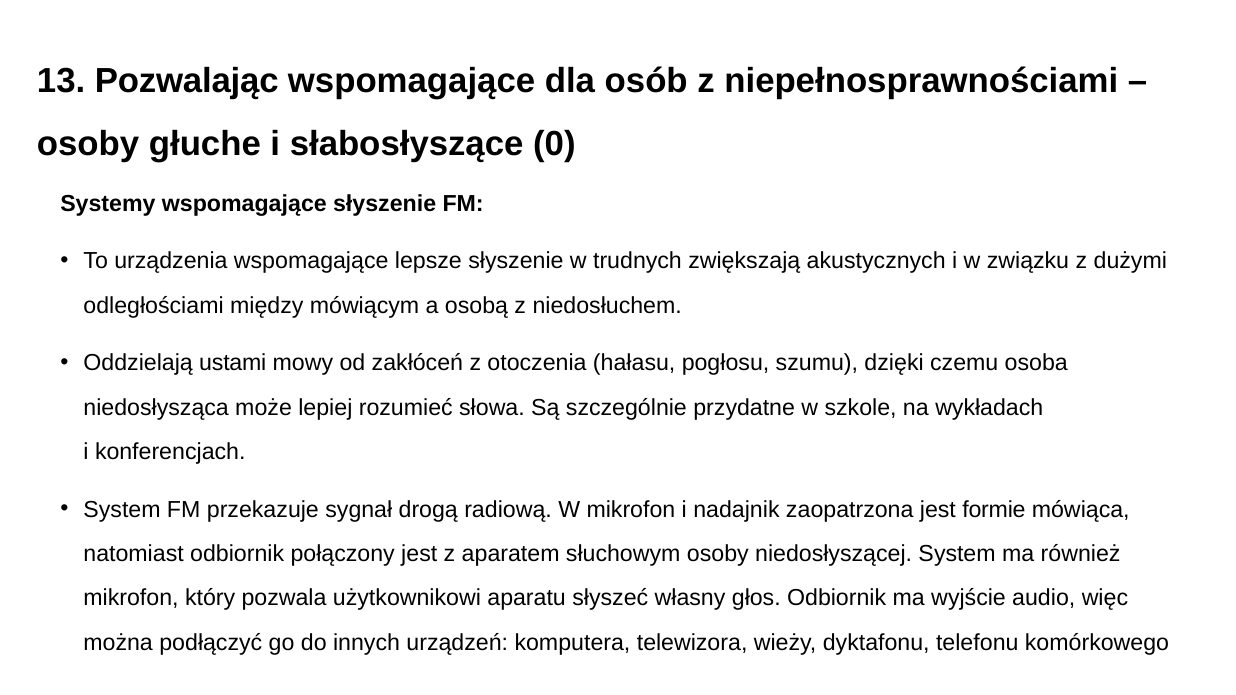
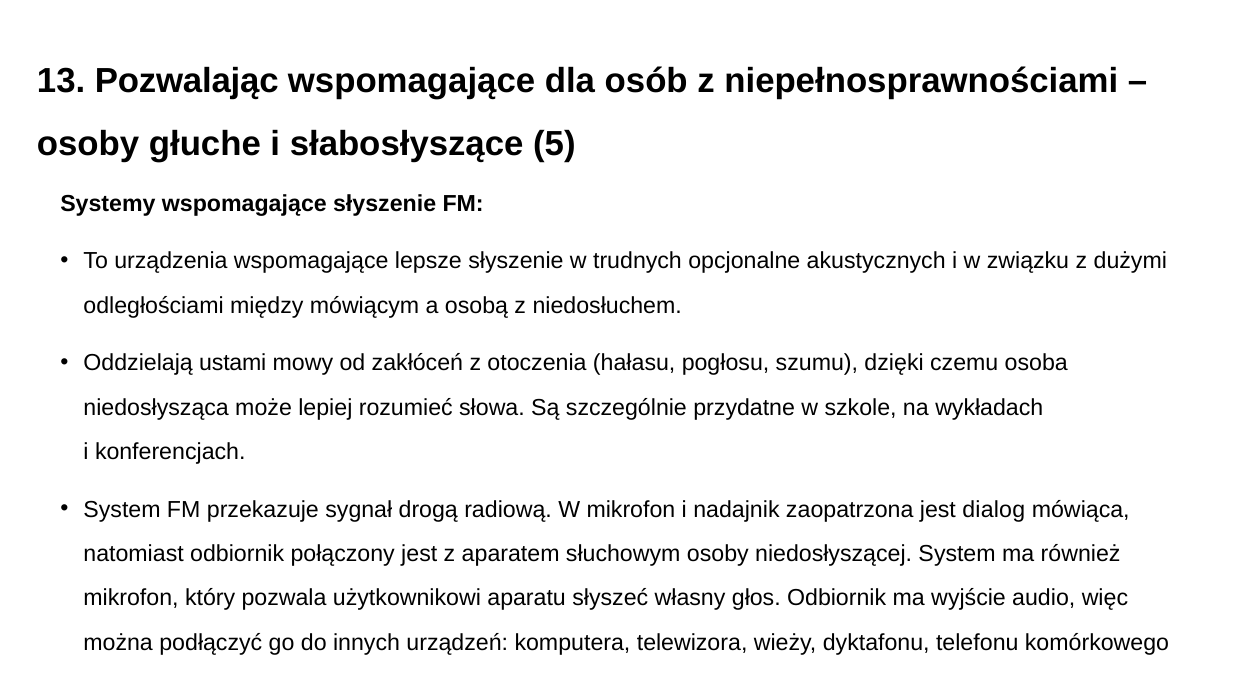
0: 0 -> 5
zwiększają: zwiększają -> opcjonalne
formie: formie -> dialog
